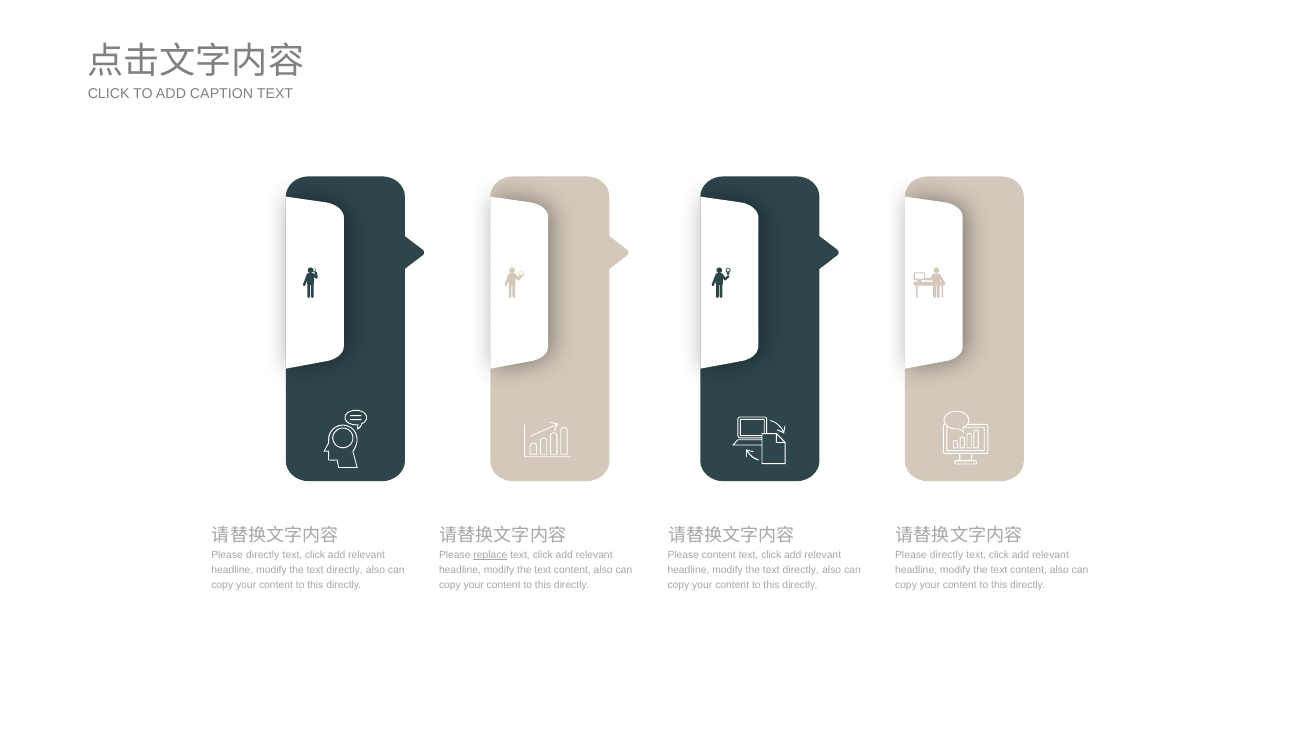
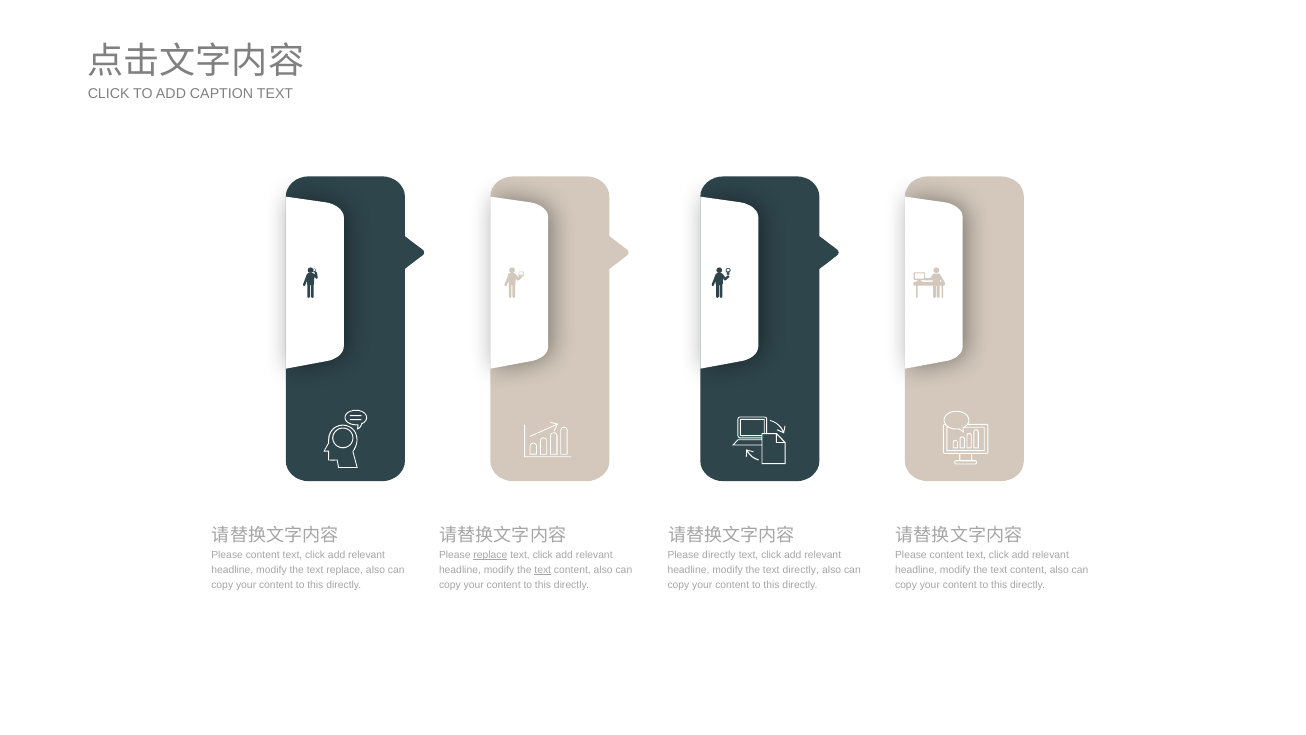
directly at (263, 555): directly -> content
Please content: content -> directly
directly at (947, 555): directly -> content
directly at (345, 569): directly -> replace
text at (543, 569) underline: none -> present
